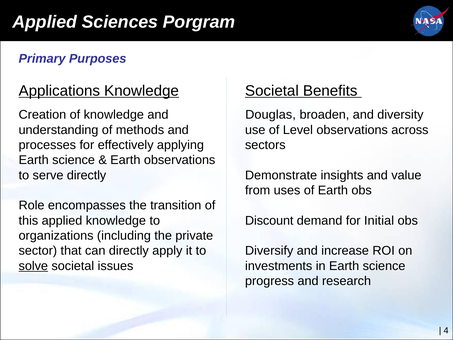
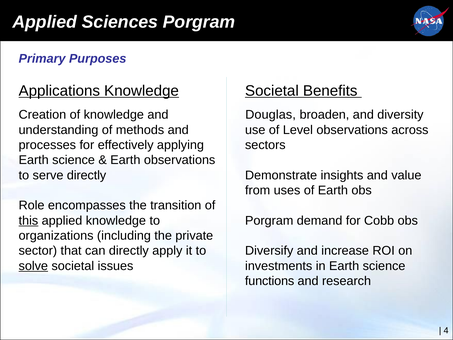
this underline: none -> present
Discount at (269, 220): Discount -> Porgram
Initial: Initial -> Cobb
progress: progress -> functions
